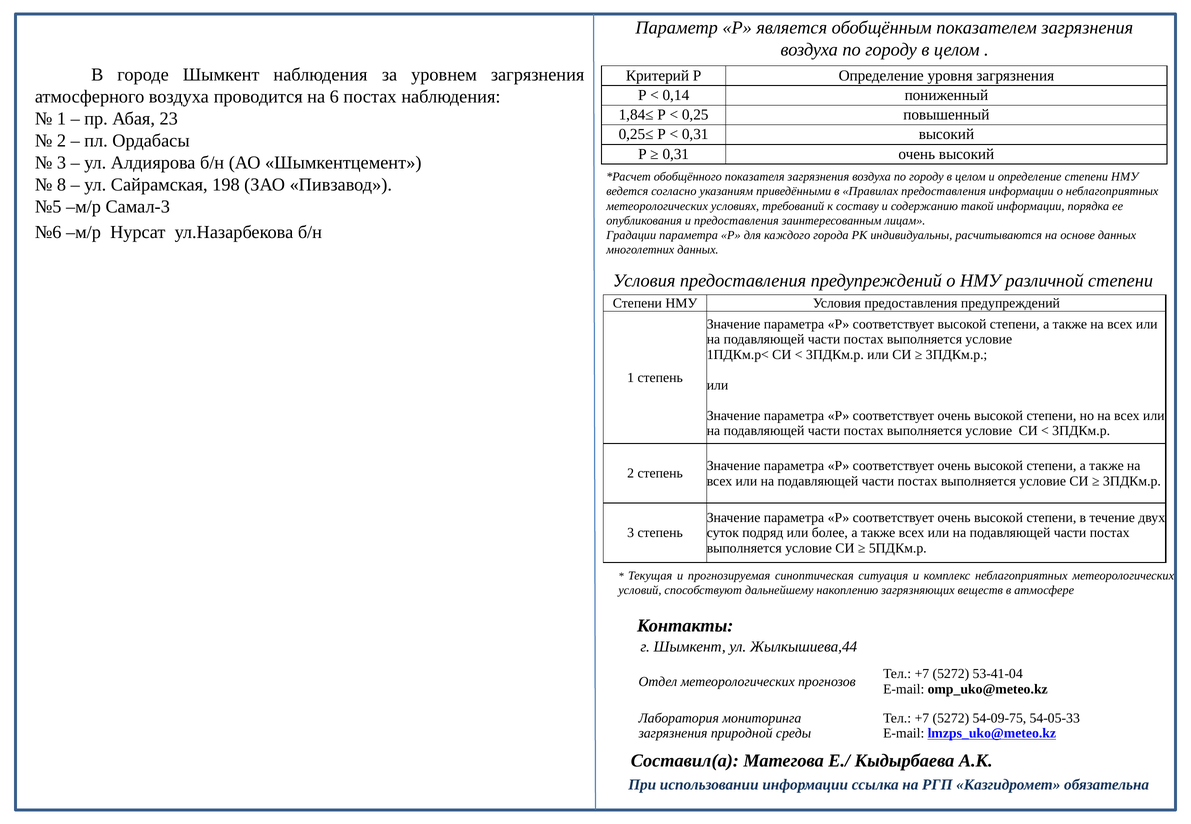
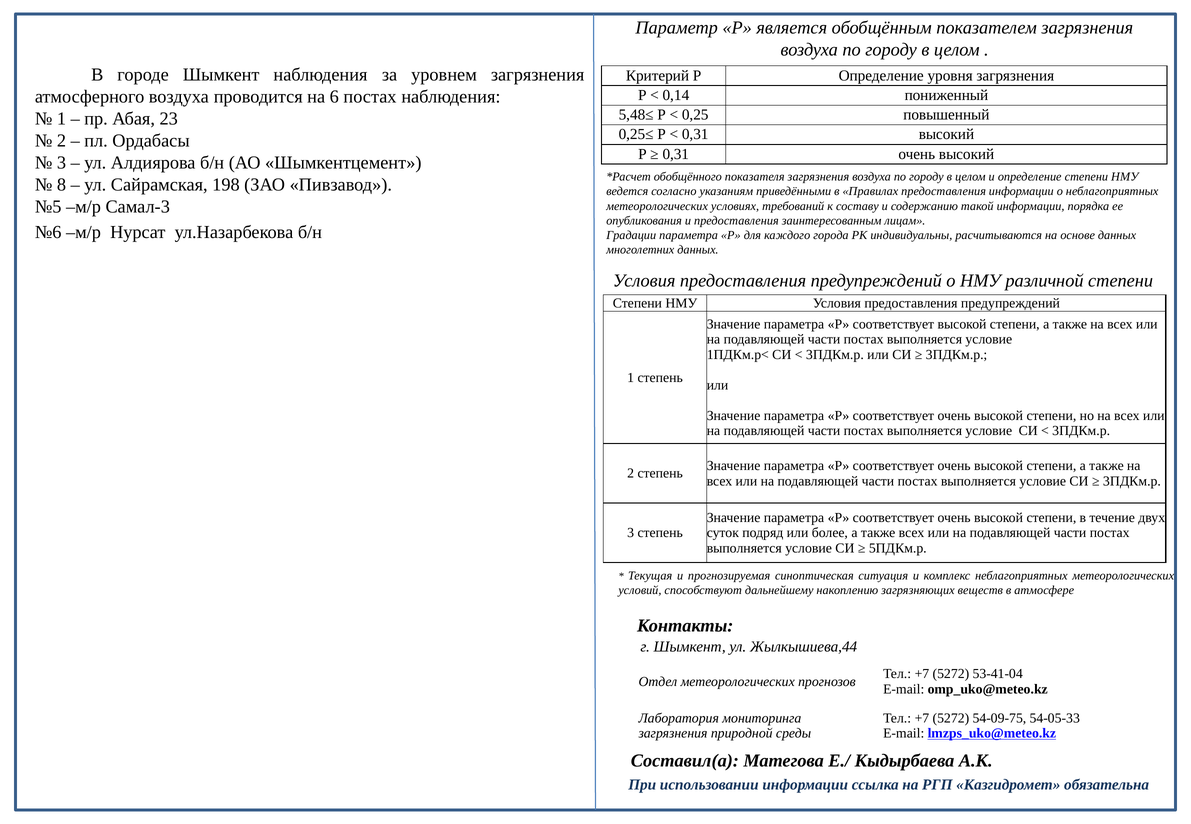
1,84≤: 1,84≤ -> 5,48≤
